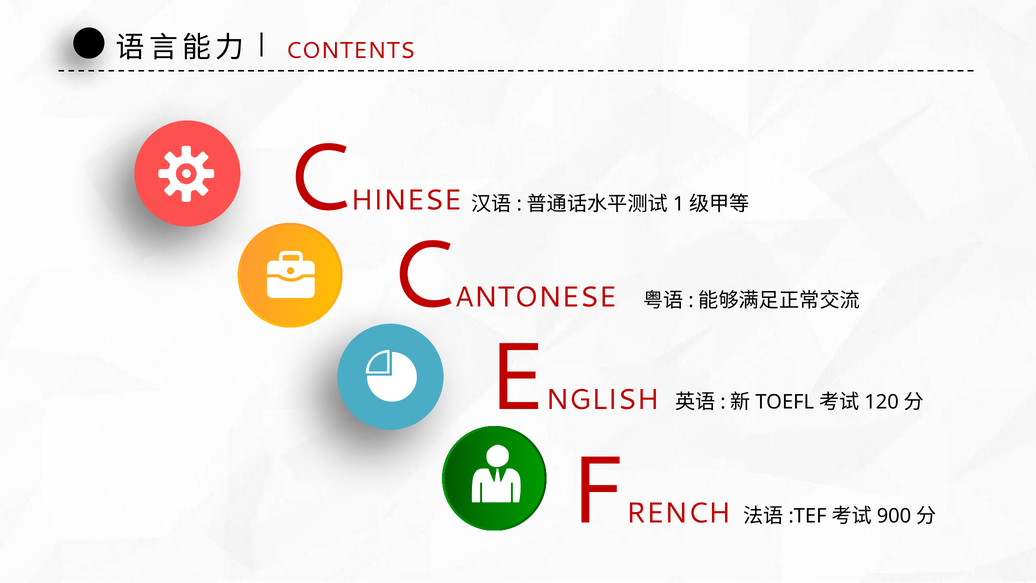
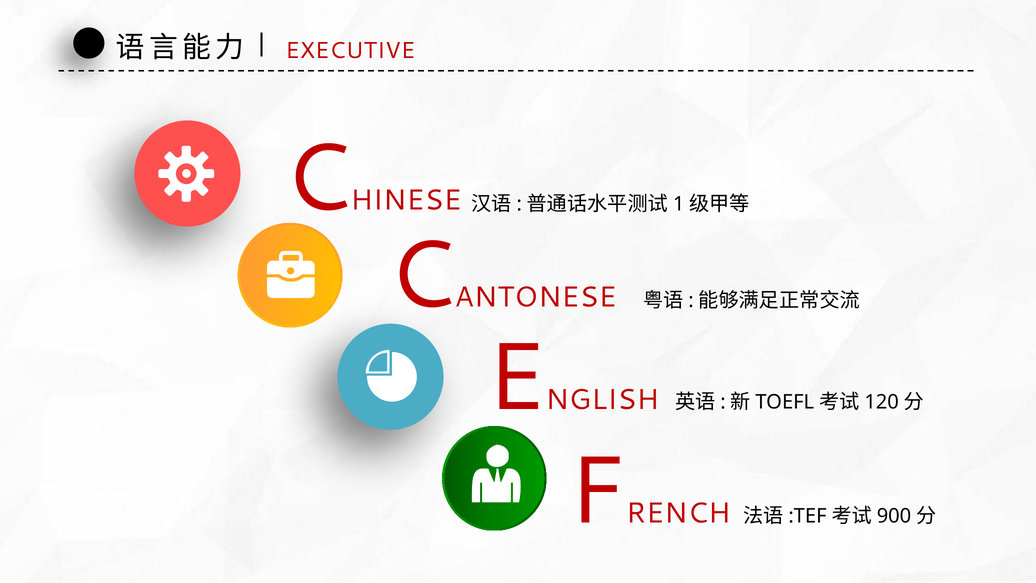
CONTENTS: CONTENTS -> EXECUTIVE
